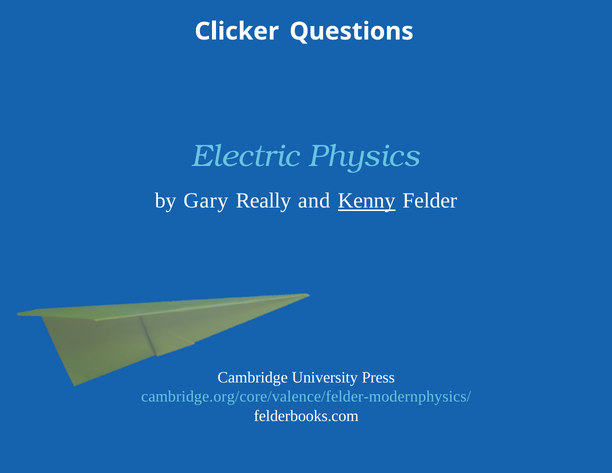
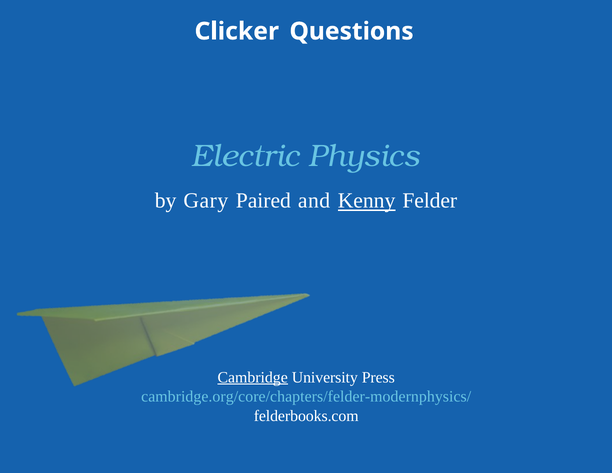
Really: Really -> Paired
Cambridge underline: none -> present
cambridge.org/core/valence/felder-modernphysics/: cambridge.org/core/valence/felder-modernphysics/ -> cambridge.org/core/chapters/felder-modernphysics/
